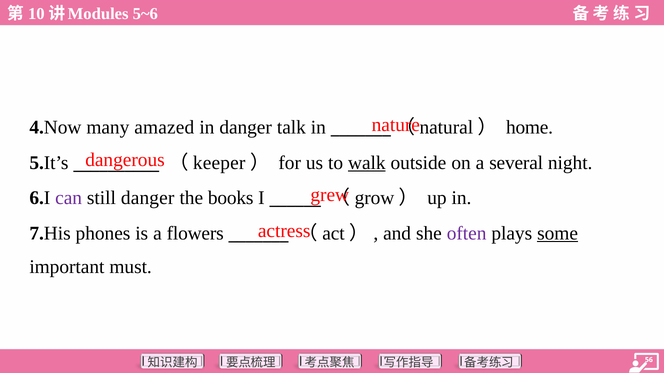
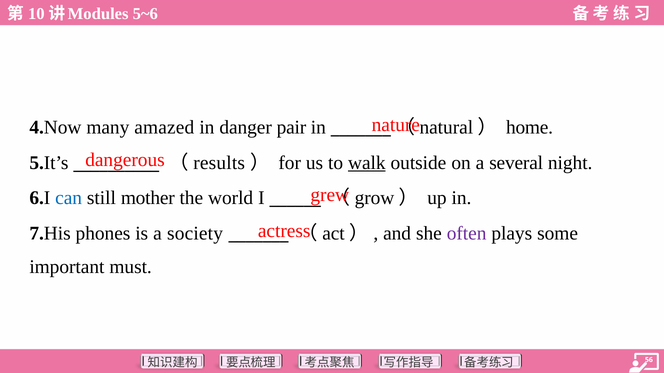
talk: talk -> pair
keeper: keeper -> results
can colour: purple -> blue
still danger: danger -> mother
books: books -> world
flowers: flowers -> society
some underline: present -> none
